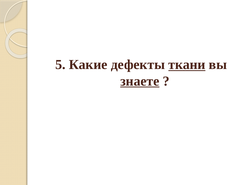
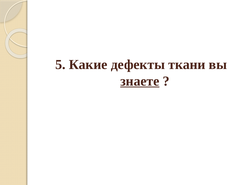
ткани underline: present -> none
